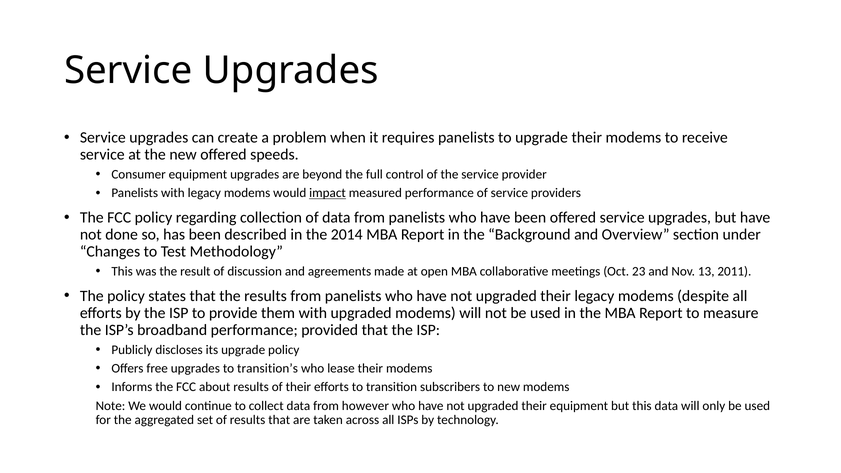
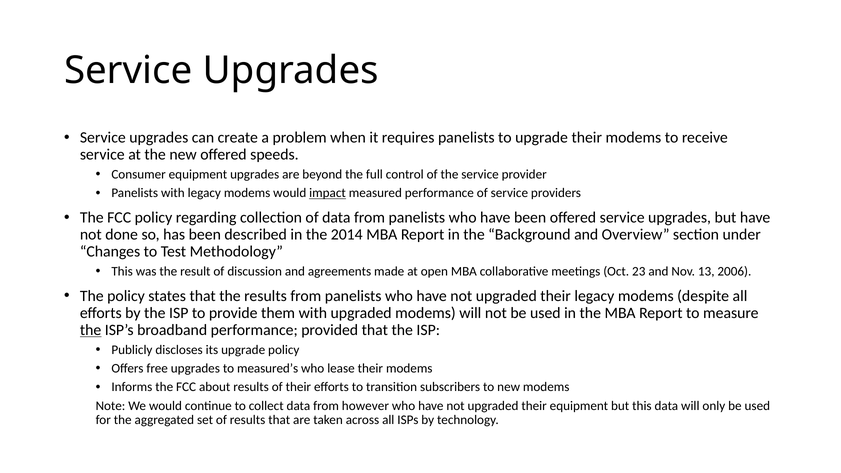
2011: 2011 -> 2006
the at (91, 330) underline: none -> present
transition’s: transition’s -> measured’s
